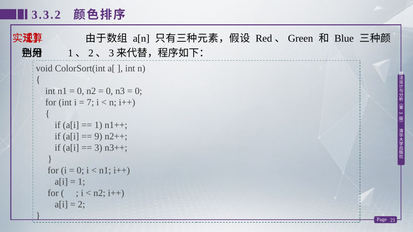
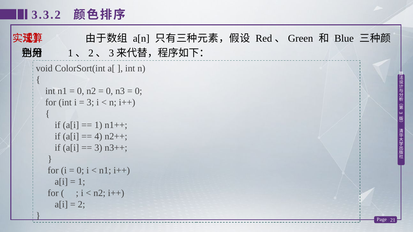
7 at (90, 103): 7 -> 3
9: 9 -> 4
